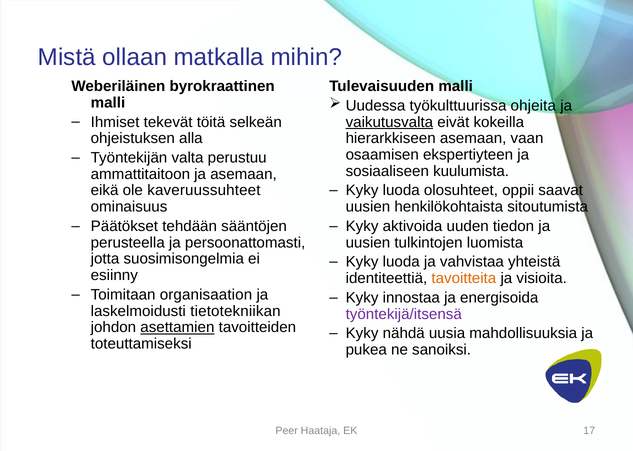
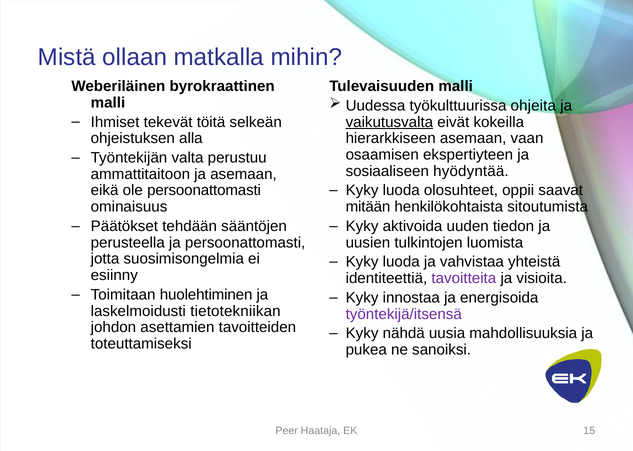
kuulumista: kuulumista -> hyödyntää
ole kaveruussuhteet: kaveruussuhteet -> persoonattomasti
uusien at (368, 207): uusien -> mitään
tavoitteita colour: orange -> purple
organisaation: organisaation -> huolehtiminen
asettamien underline: present -> none
17: 17 -> 15
